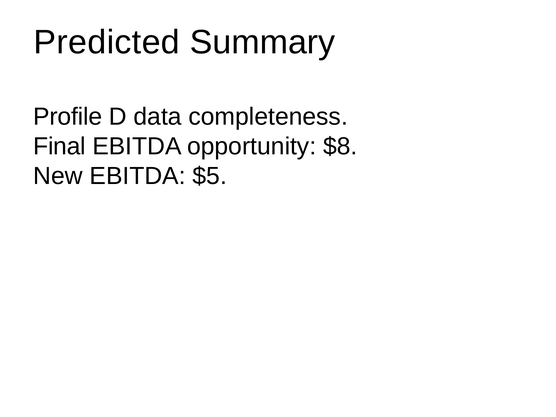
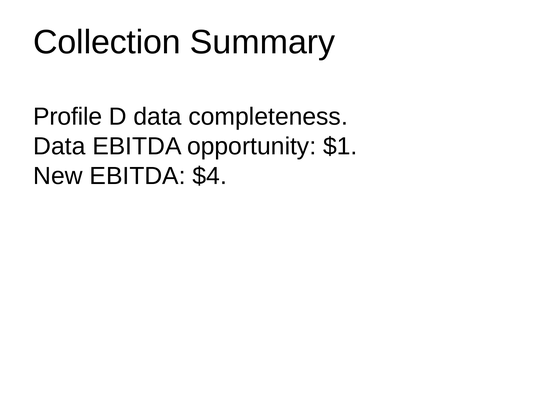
Predicted: Predicted -> Collection
Final at (59, 146): Final -> Data
$8: $8 -> $1
$5: $5 -> $4
